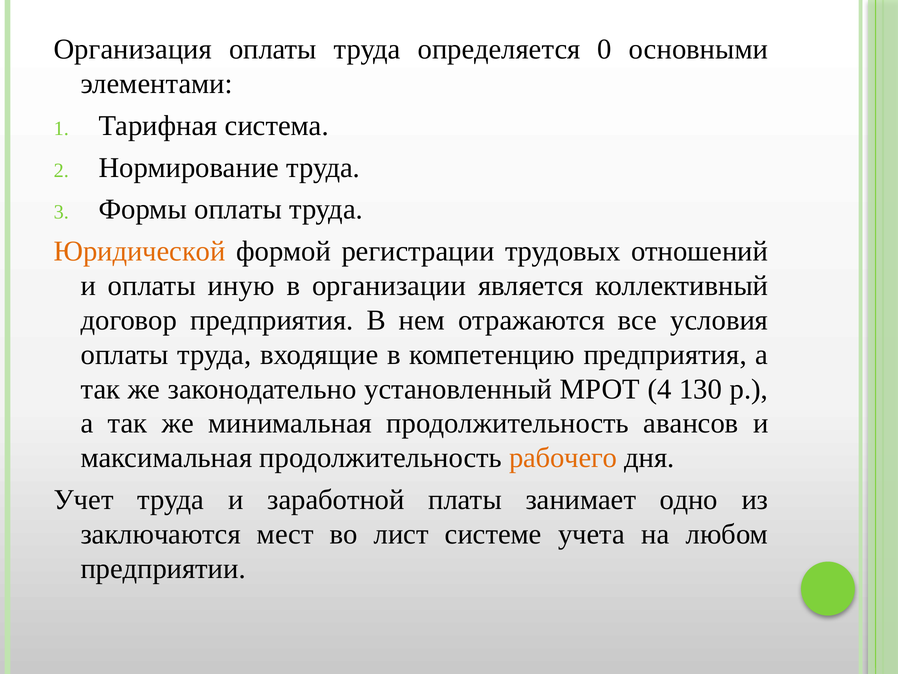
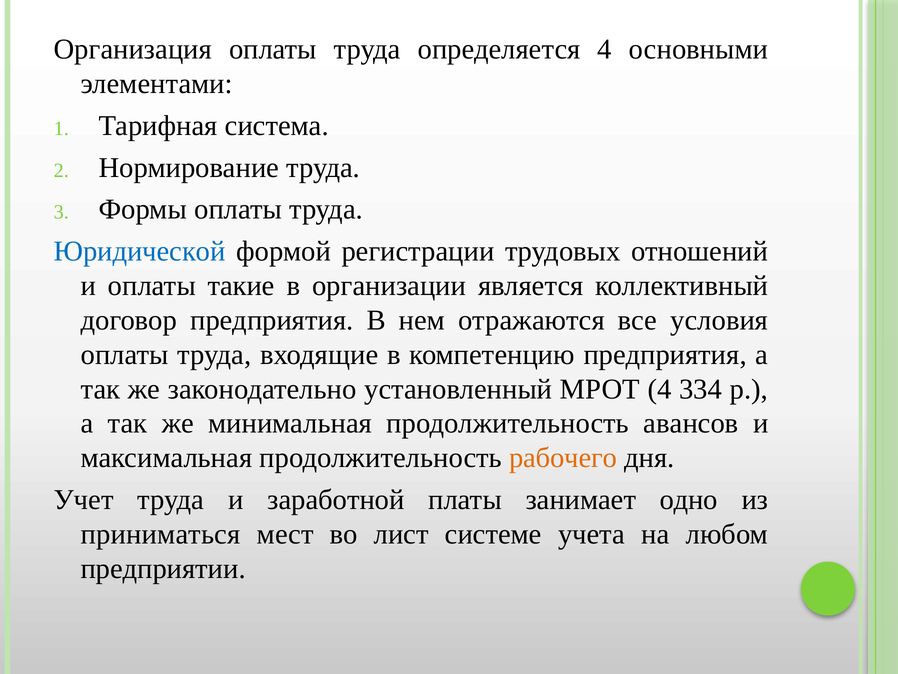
определяется 0: 0 -> 4
Юридической colour: orange -> blue
иную: иную -> такие
130: 130 -> 334
заключаются: заключаются -> приниматься
